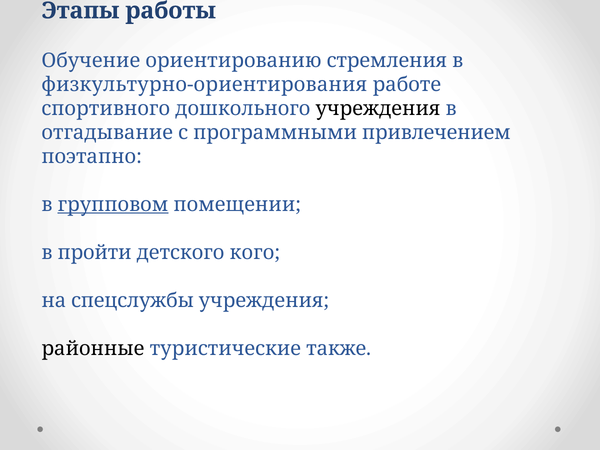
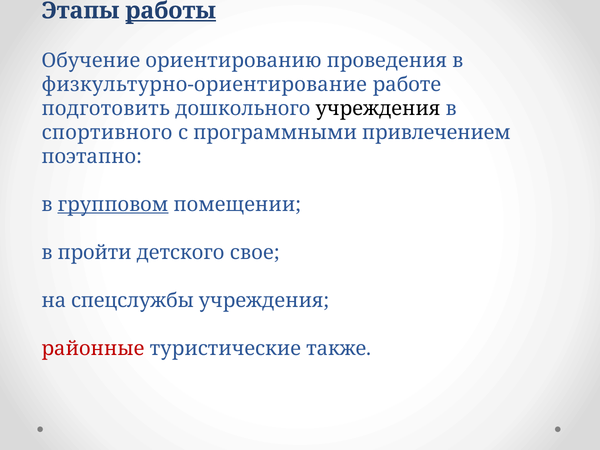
работы underline: none -> present
стремления: стремления -> проведения
физкультурно-ориентирования: физкультурно-ориентирования -> физкультурно-ориентирование
спортивного: спортивного -> подготовить
отгадывание: отгадывание -> спортивного
кого: кого -> свое
районные colour: black -> red
